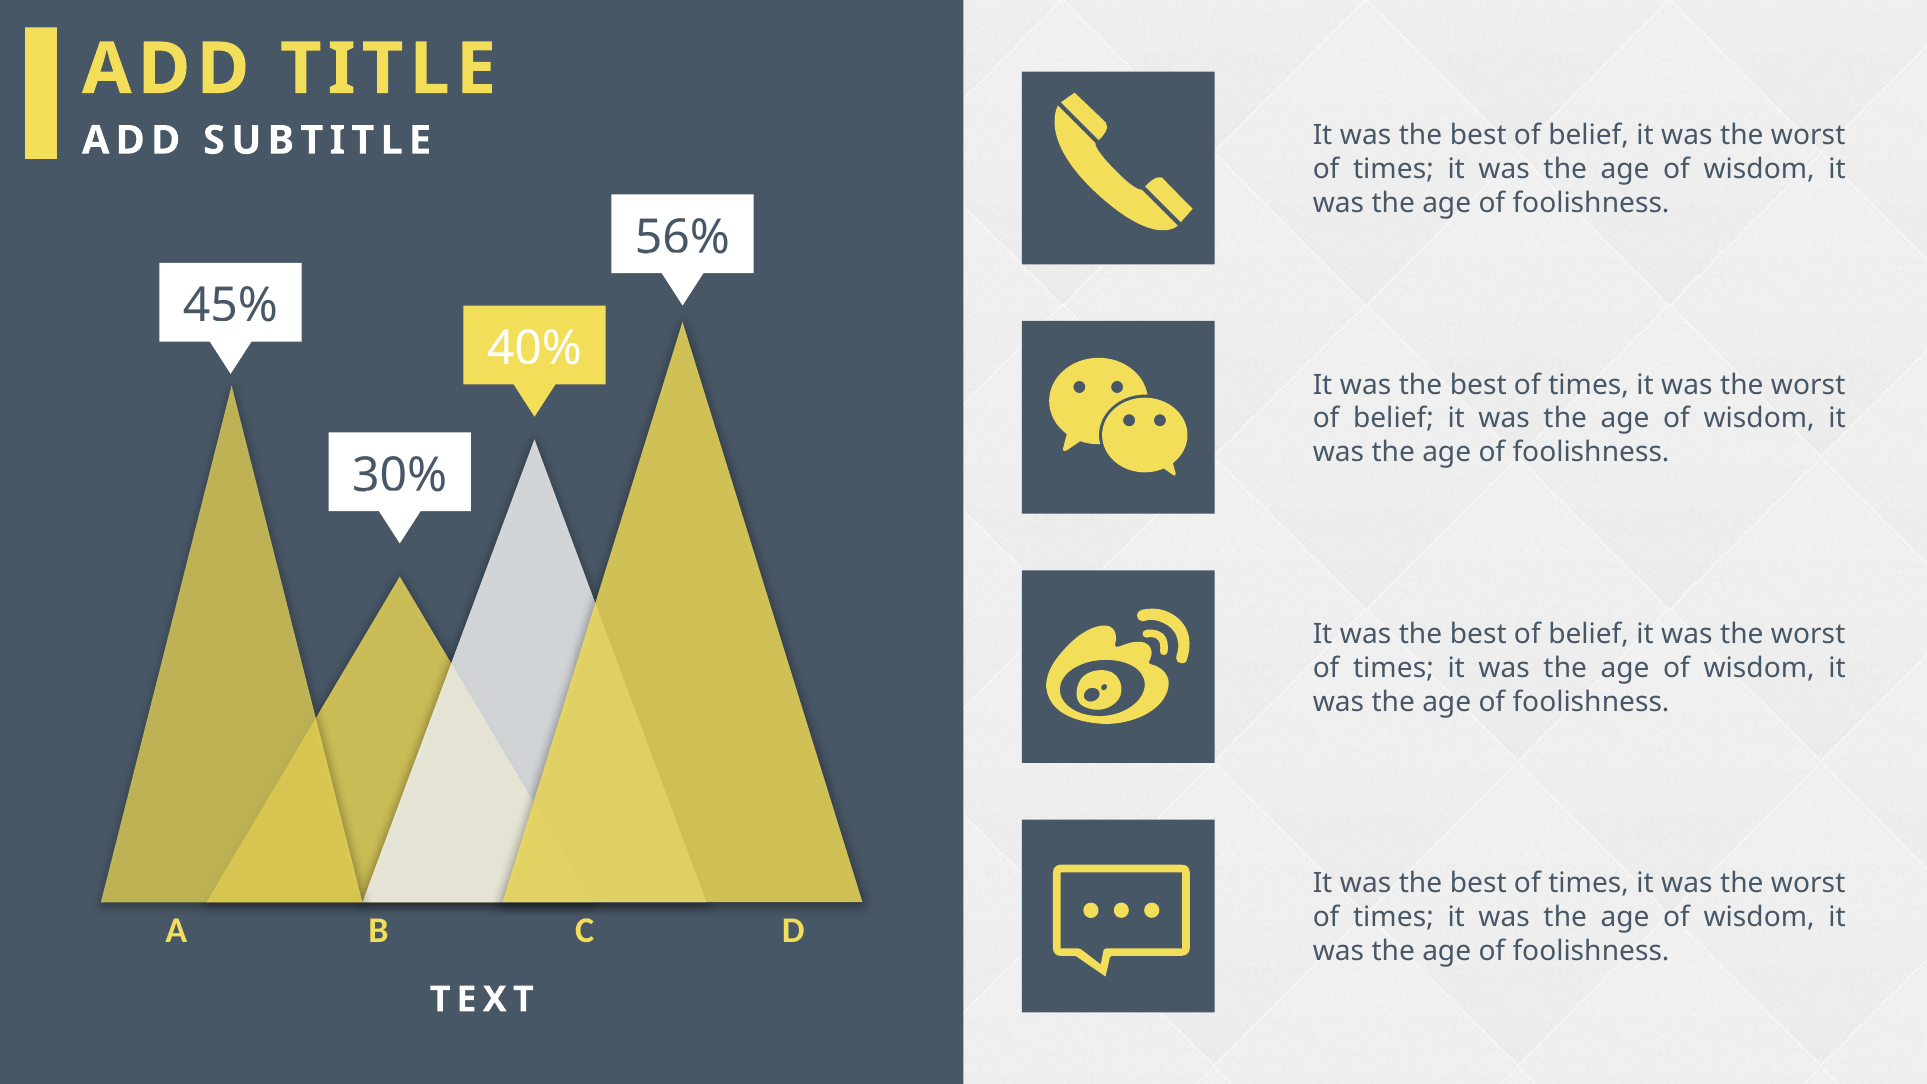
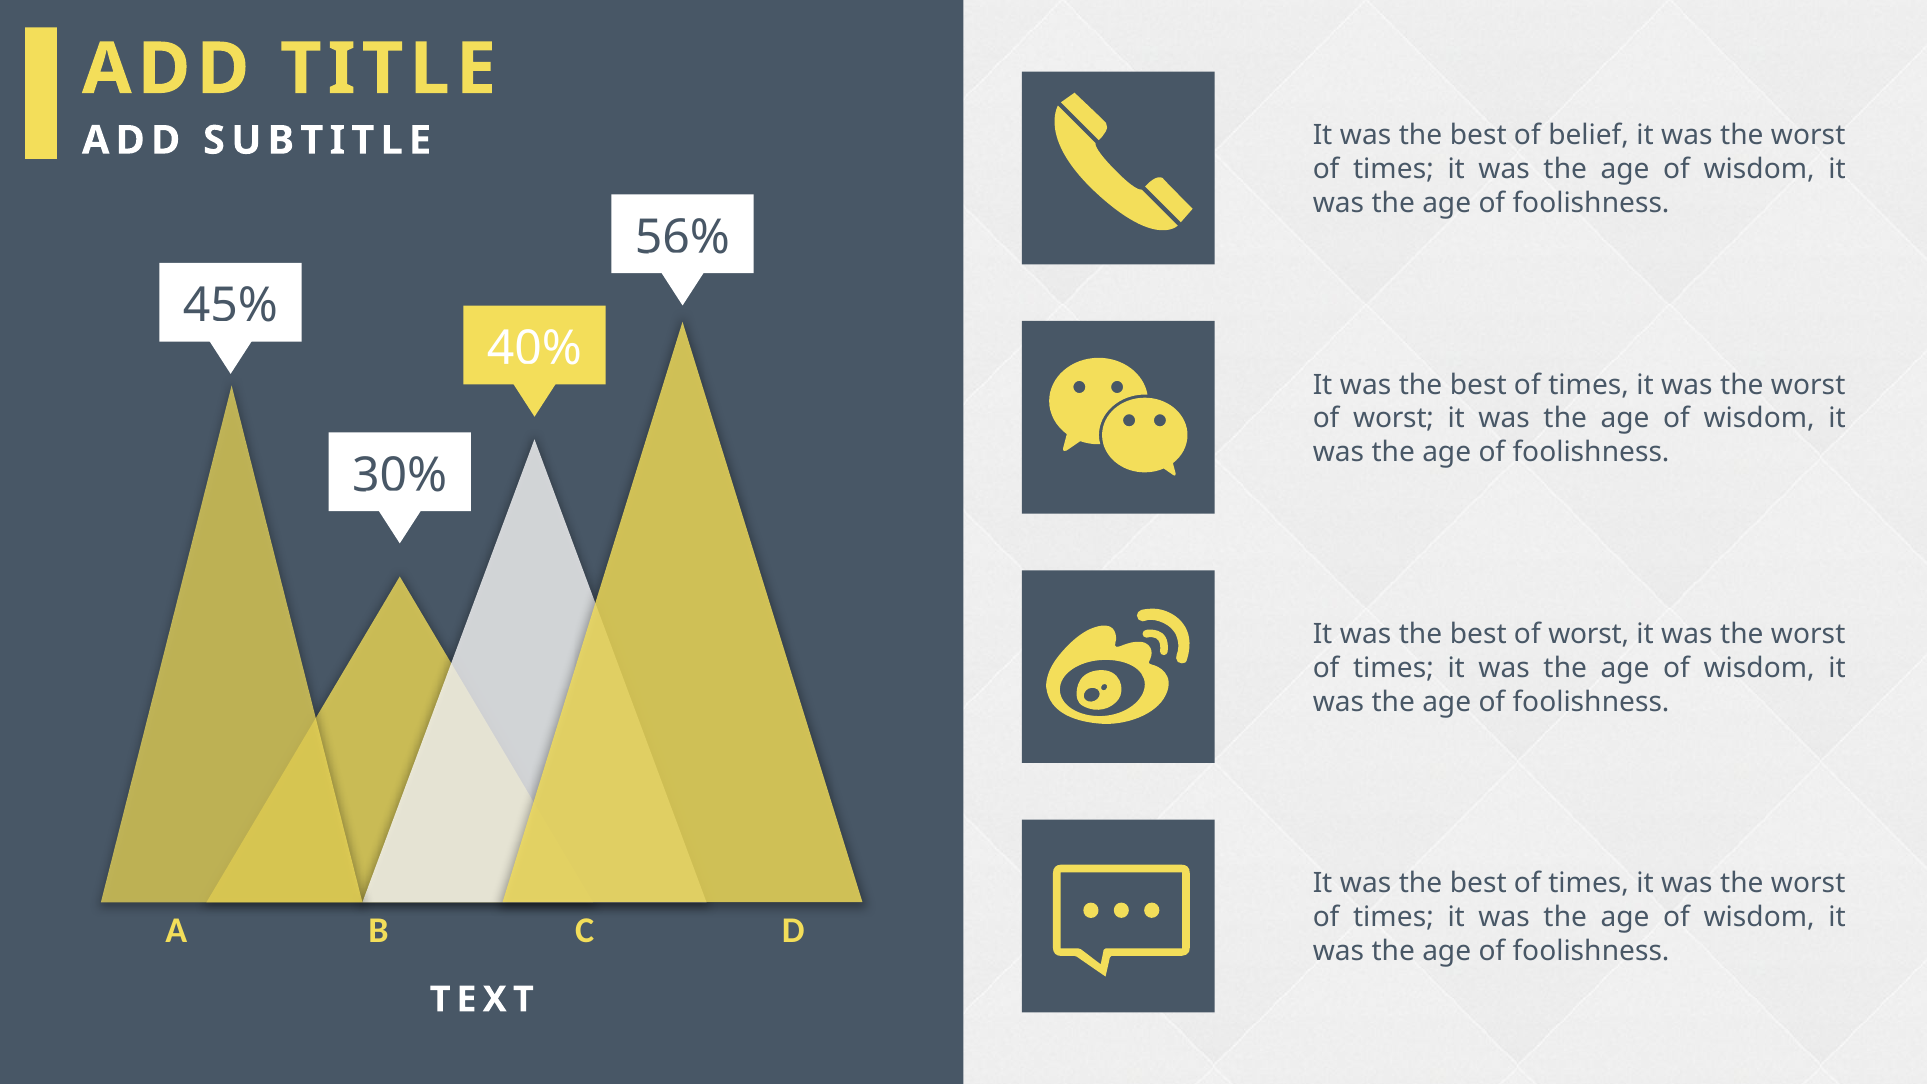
belief at (1393, 419): belief -> worst
belief at (1589, 634): belief -> worst
